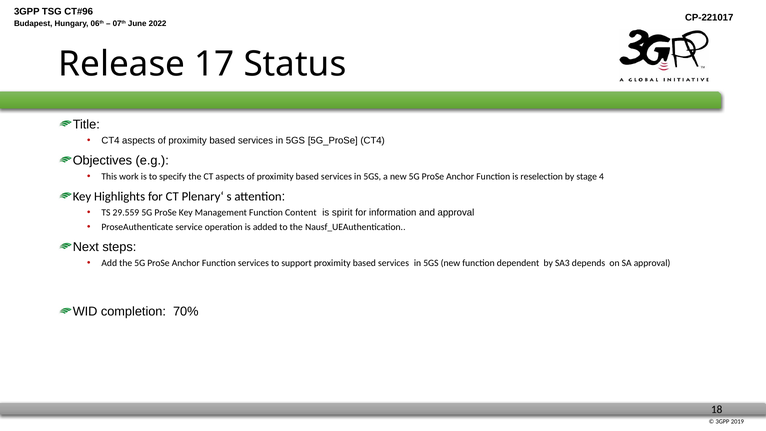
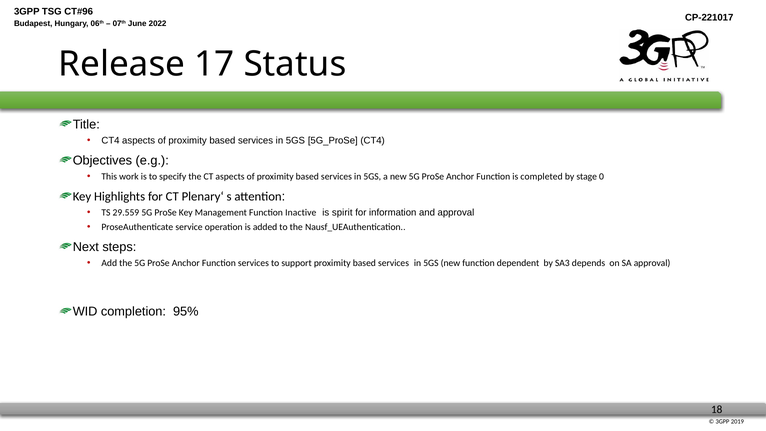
reselection: reselection -> completed
4: 4 -> 0
Content: Content -> Inactive
70%: 70% -> 95%
